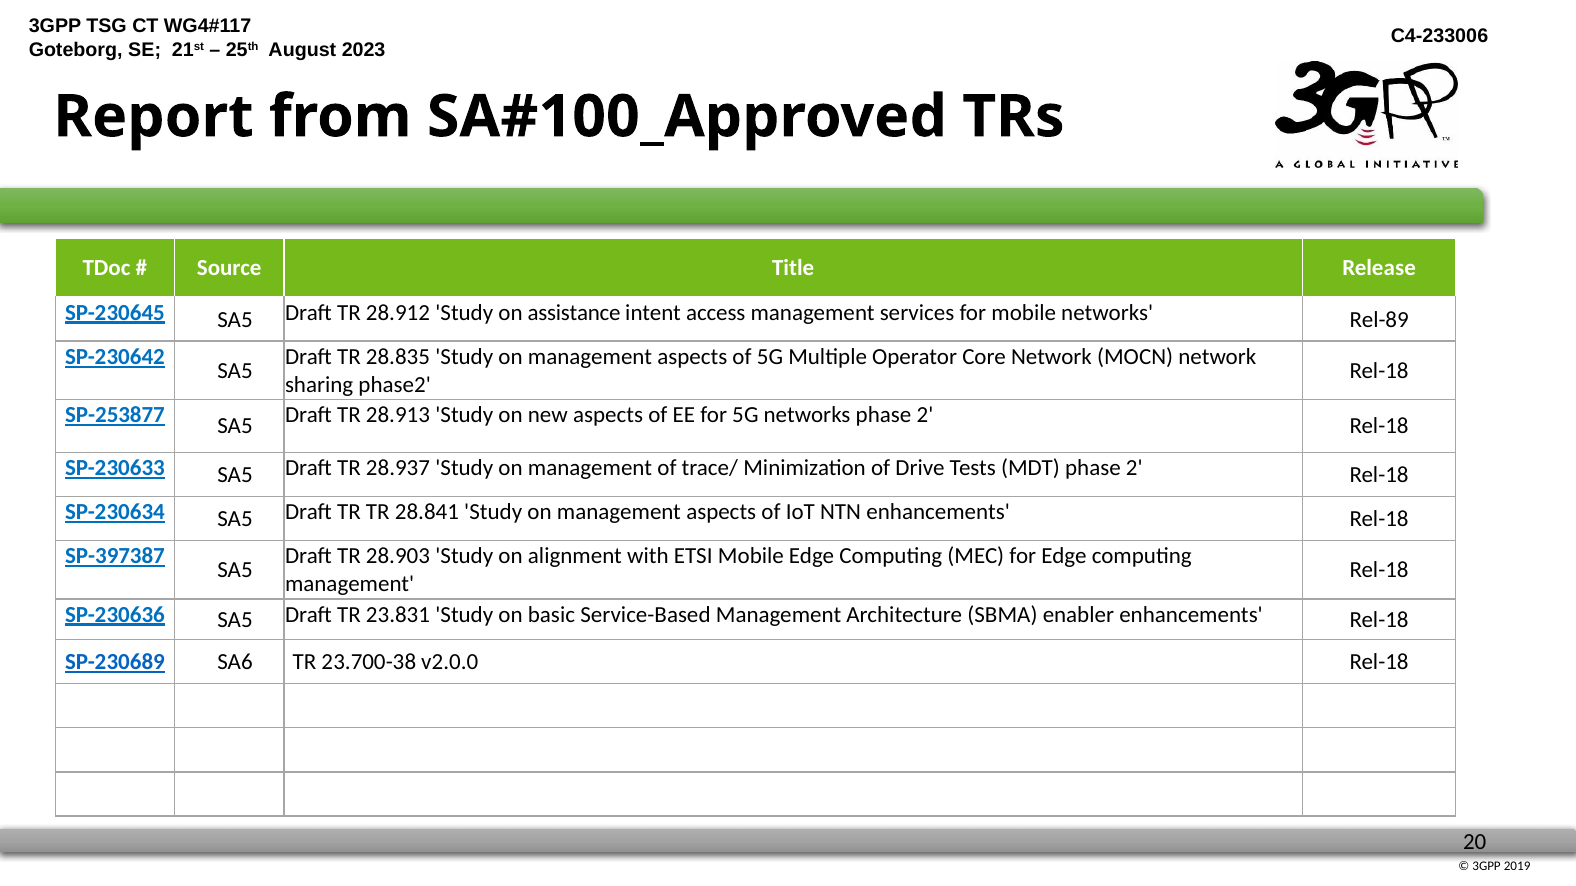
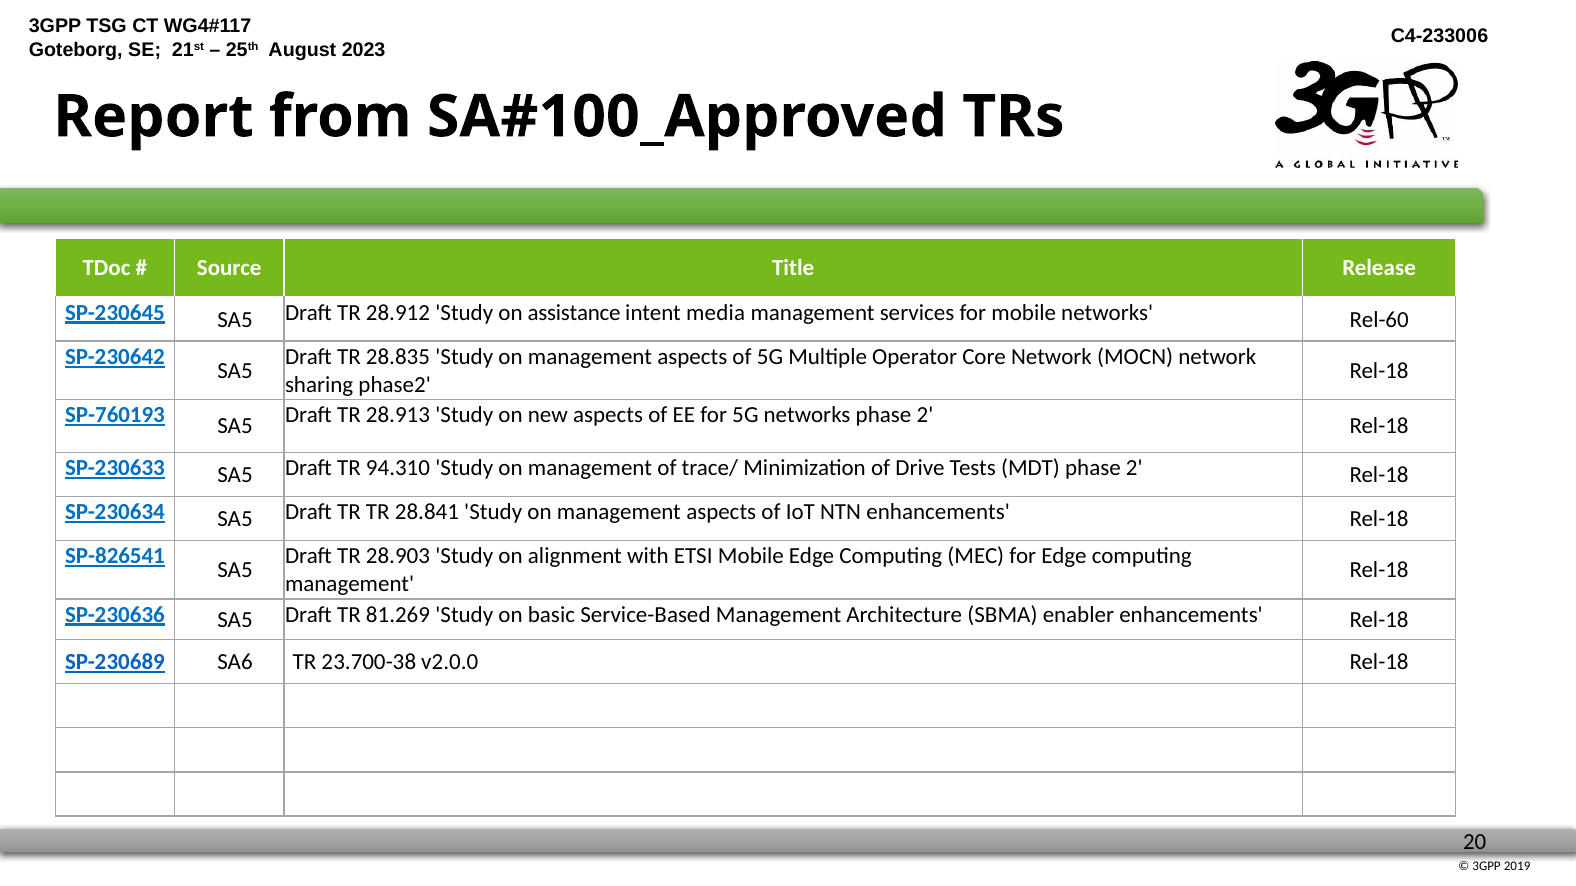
access: access -> media
Rel-89: Rel-89 -> Rel-60
SP-253877: SP-253877 -> SP-760193
28.937: 28.937 -> 94.310
SP-397387: SP-397387 -> SP-826541
23.831: 23.831 -> 81.269
